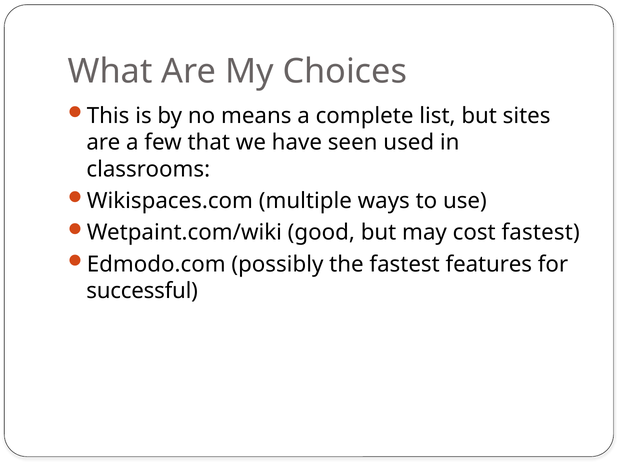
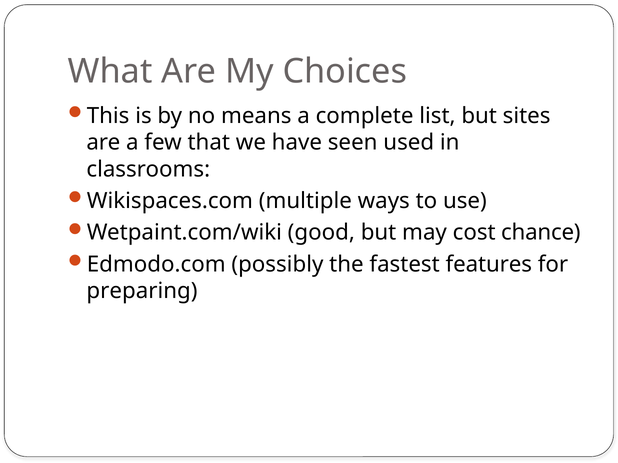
cost fastest: fastest -> chance
successful: successful -> preparing
